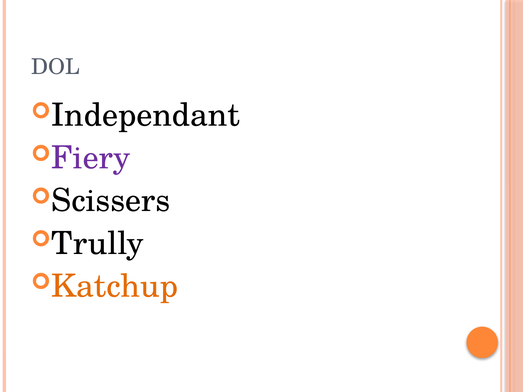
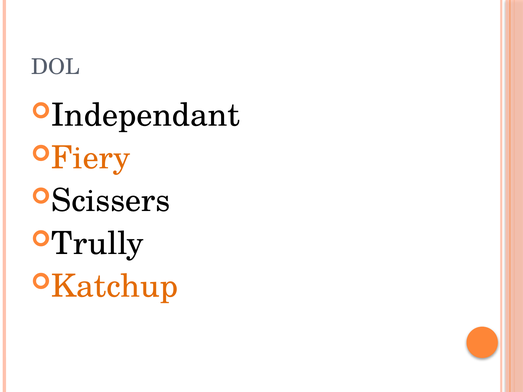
Fiery colour: purple -> orange
